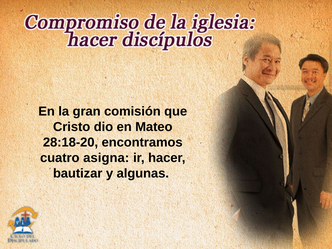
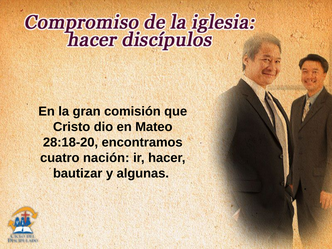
asigna: asigna -> nación
